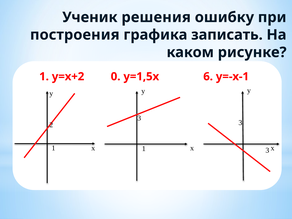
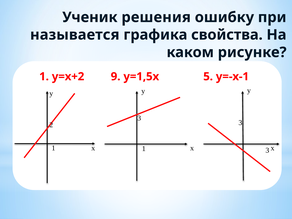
построения: построения -> называется
записать: записать -> свойства
0: 0 -> 9
6: 6 -> 5
